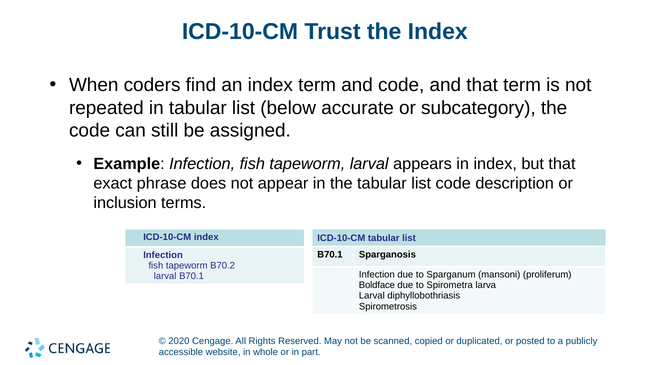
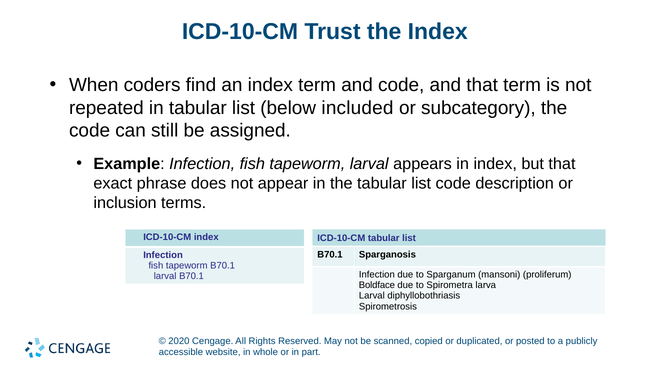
accurate: accurate -> included
tapeworm B70.2: B70.2 -> B70.1
